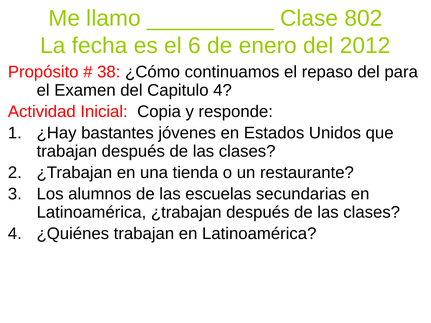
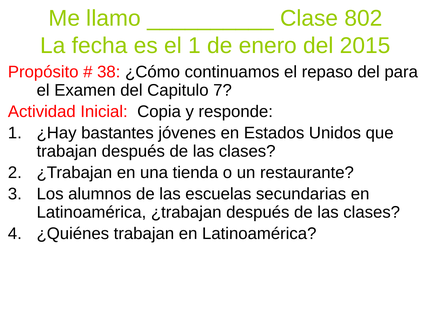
el 6: 6 -> 1
2012: 2012 -> 2015
Capitulo 4: 4 -> 7
